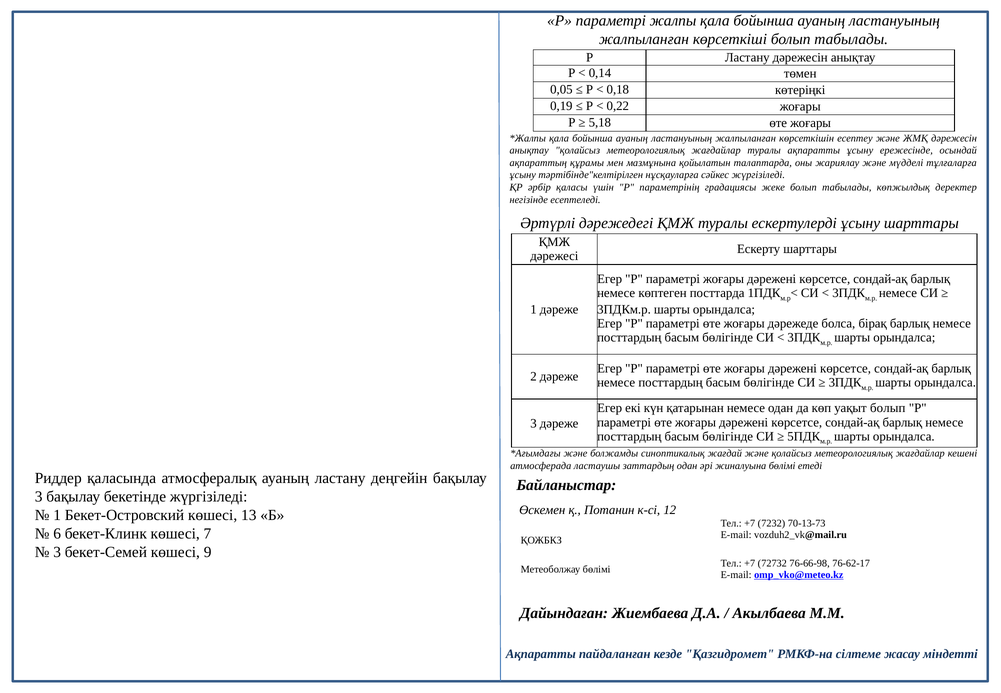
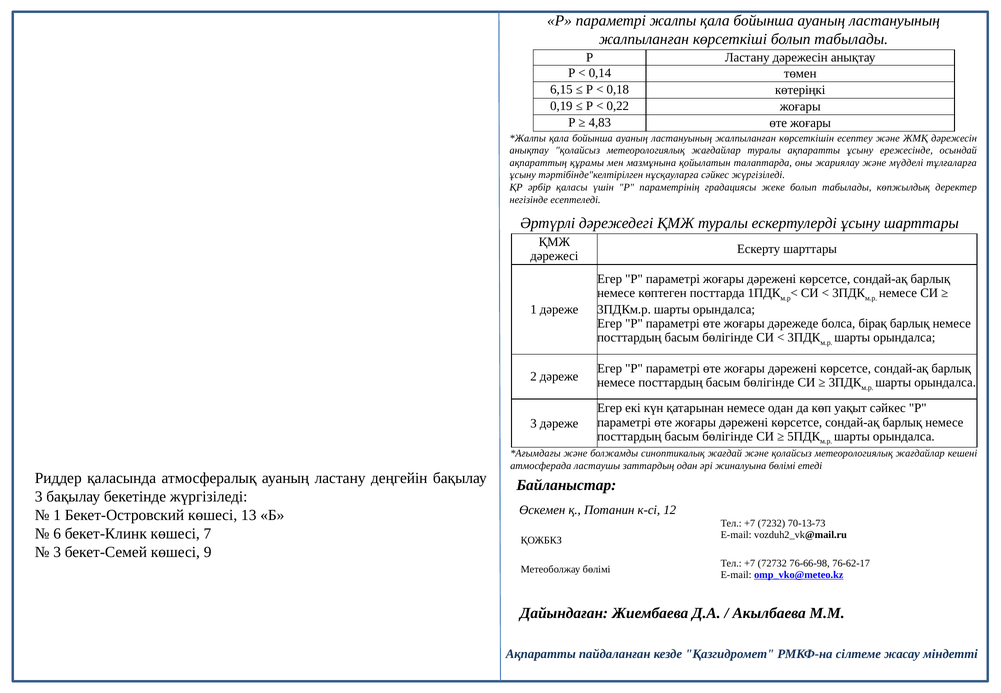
0,05: 0,05 -> 6,15
5,18: 5,18 -> 4,83
уақыт болып: болып -> сәйкес
